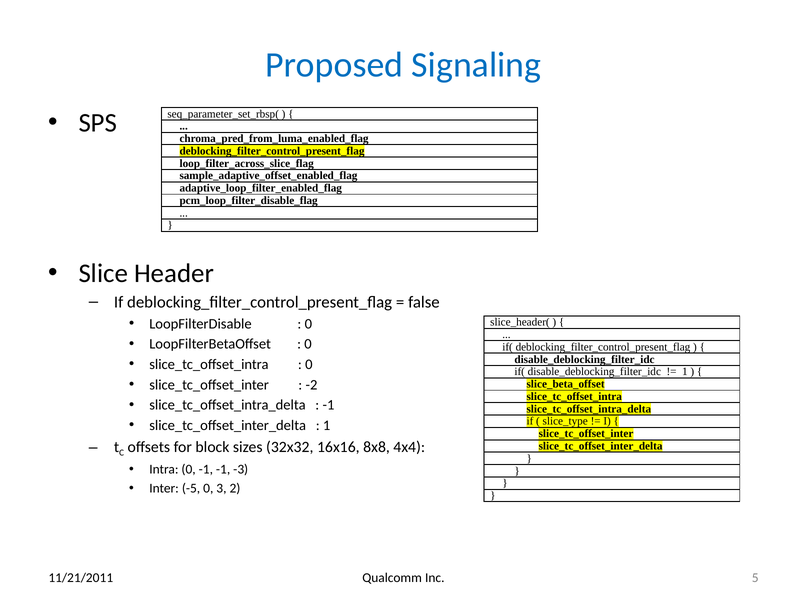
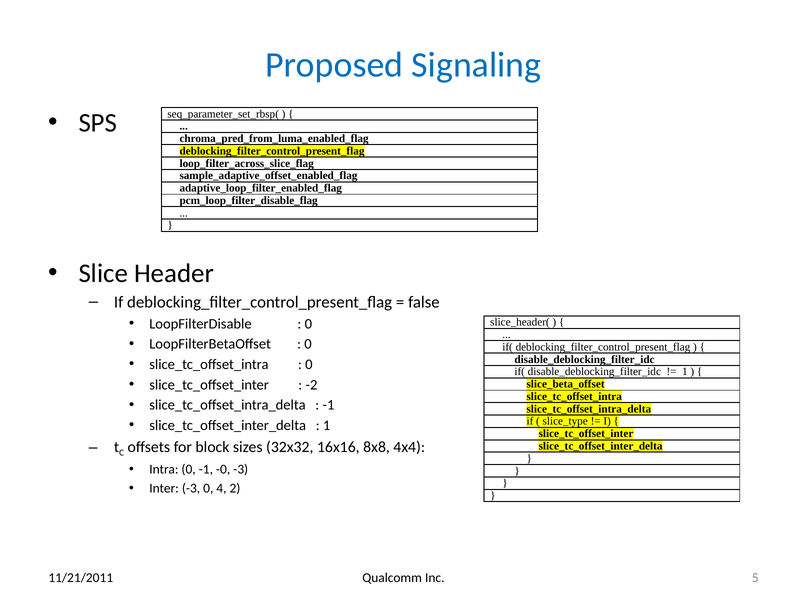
-1 -1: -1 -> -0
Inter -5: -5 -> -3
3: 3 -> 4
